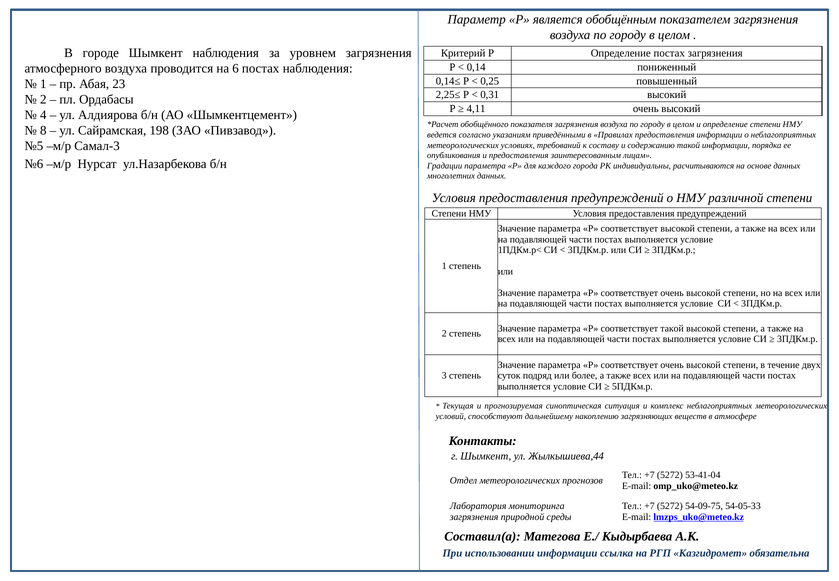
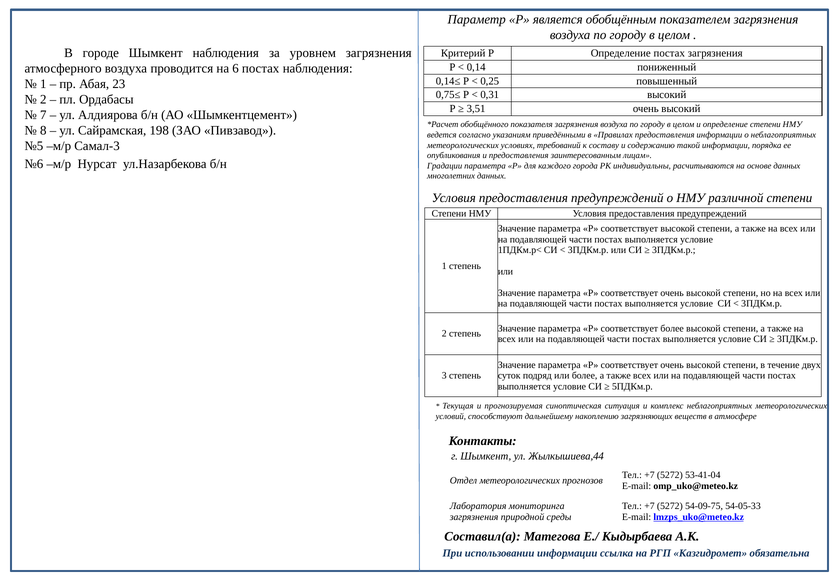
2,25≤: 2,25≤ -> 0,75≤
4,11: 4,11 -> 3,51
4: 4 -> 7
соответствует такой: такой -> более
